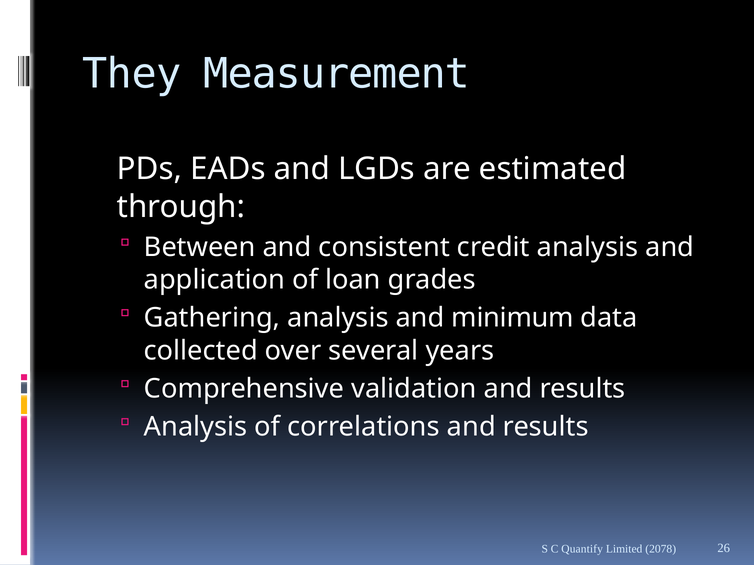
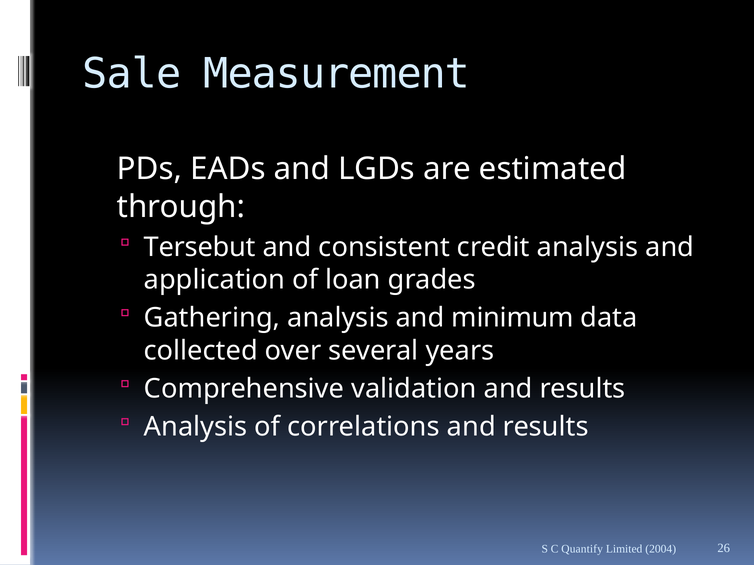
They: They -> Sale
Between: Between -> Tersebut
2078: 2078 -> 2004
